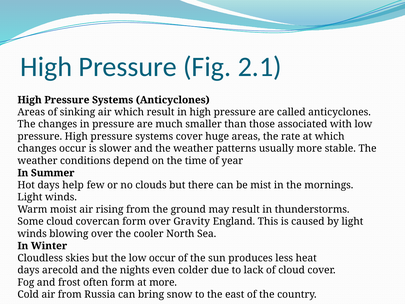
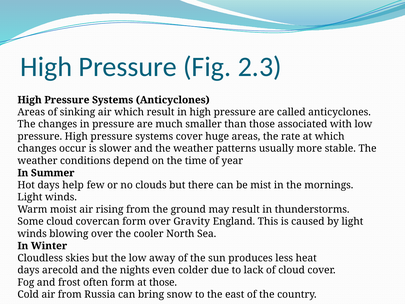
2.1: 2.1 -> 2.3
low occur: occur -> away
at more: more -> those
